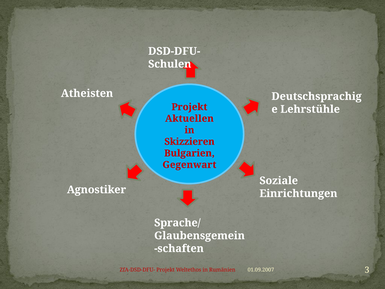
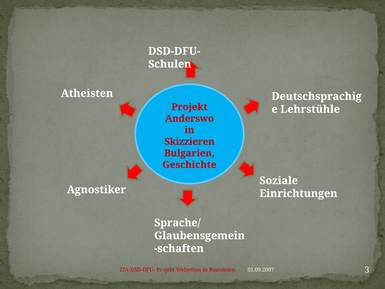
Aktuellen: Aktuellen -> Anderswo
Gegenwart: Gegenwart -> Geschichte
